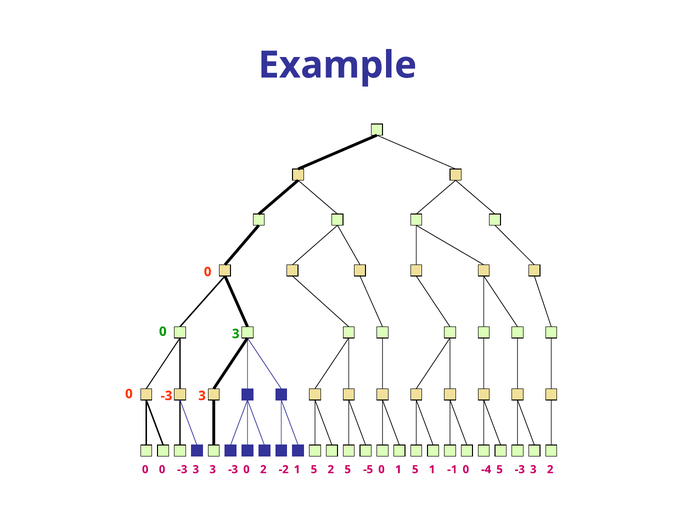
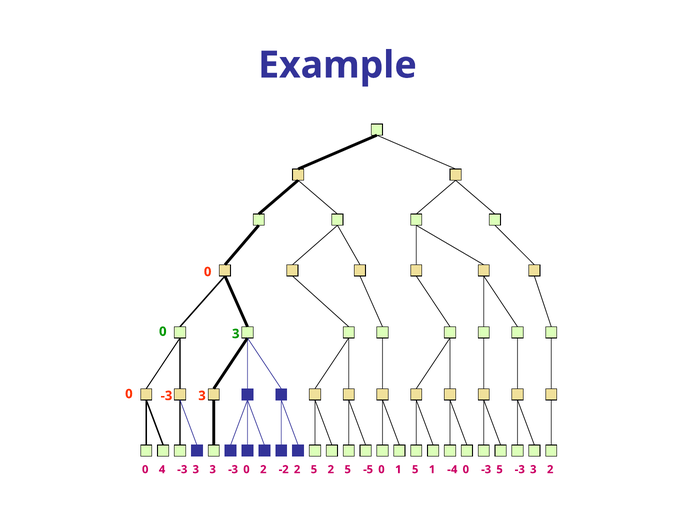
0 at (162, 469): 0 -> 4
-2 1: 1 -> 2
-1: -1 -> -4
3 -4: -4 -> -3
